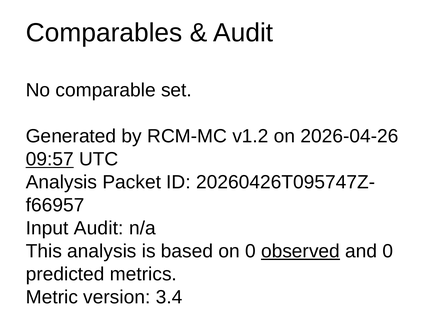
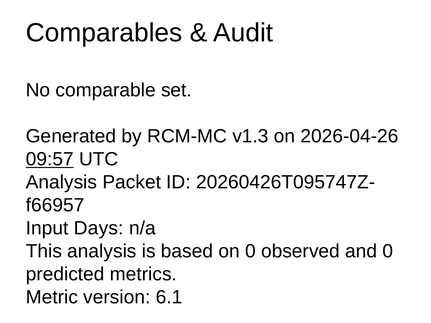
v1.2: v1.2 -> v1.3
Input Audit: Audit -> Days
observed underline: present -> none
3.4: 3.4 -> 6.1
